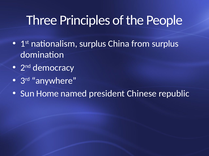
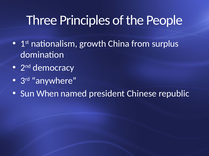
nationalism surplus: surplus -> growth
Home: Home -> When
